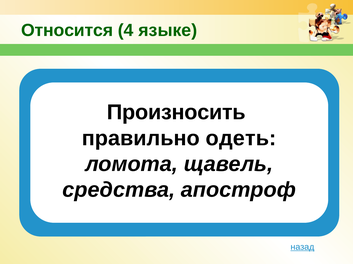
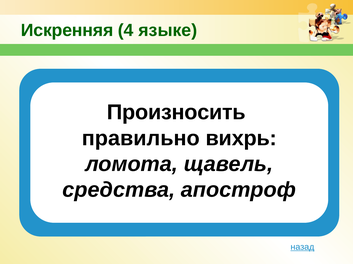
Относится: Относится -> Искренняя
одеть: одеть -> вихрь
